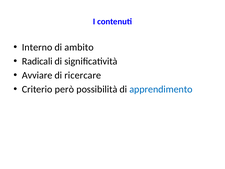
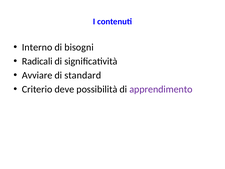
ambito: ambito -> bisogni
ricercare: ricercare -> standard
però: però -> deve
apprendimento colour: blue -> purple
